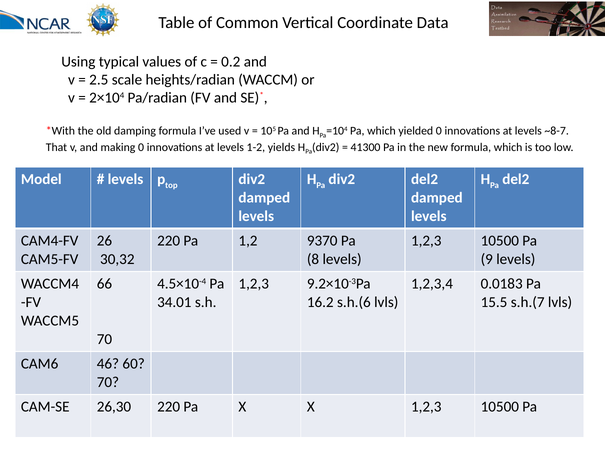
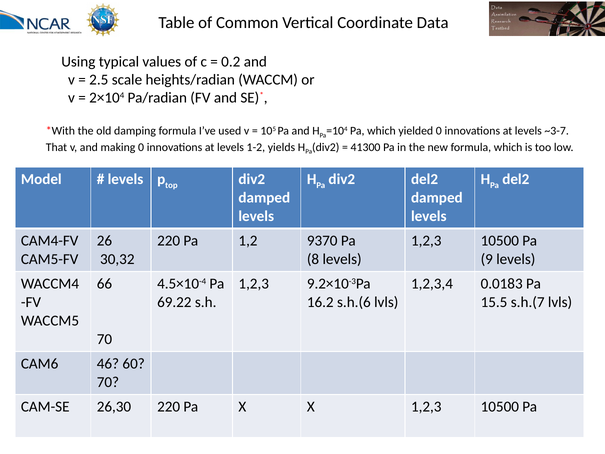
~8-7: ~8-7 -> ~3-7
34.01: 34.01 -> 69.22
